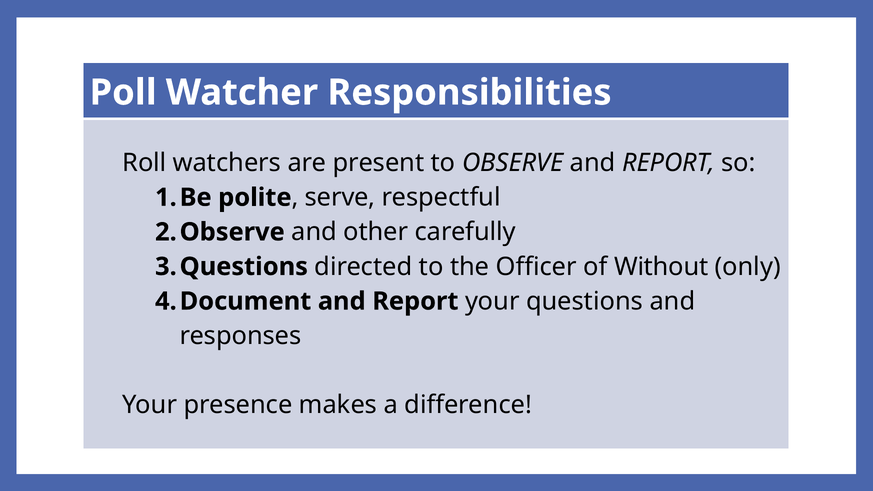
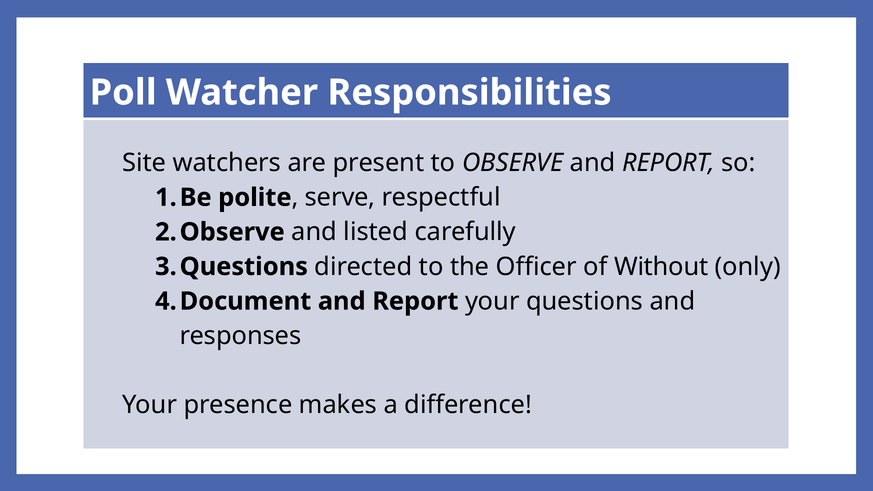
Roll: Roll -> Site
other: other -> listed
